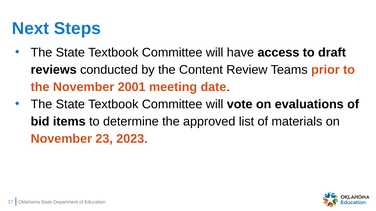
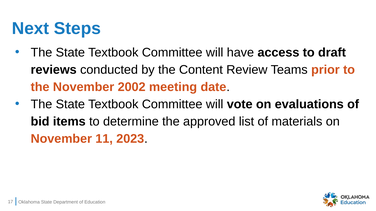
2001: 2001 -> 2002
23: 23 -> 11
